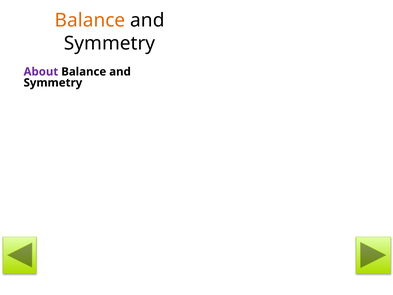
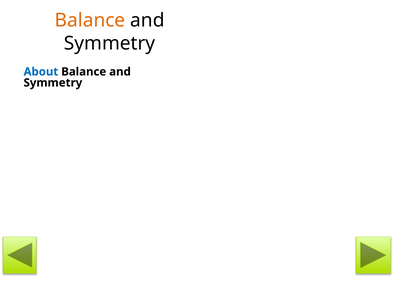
About colour: purple -> blue
